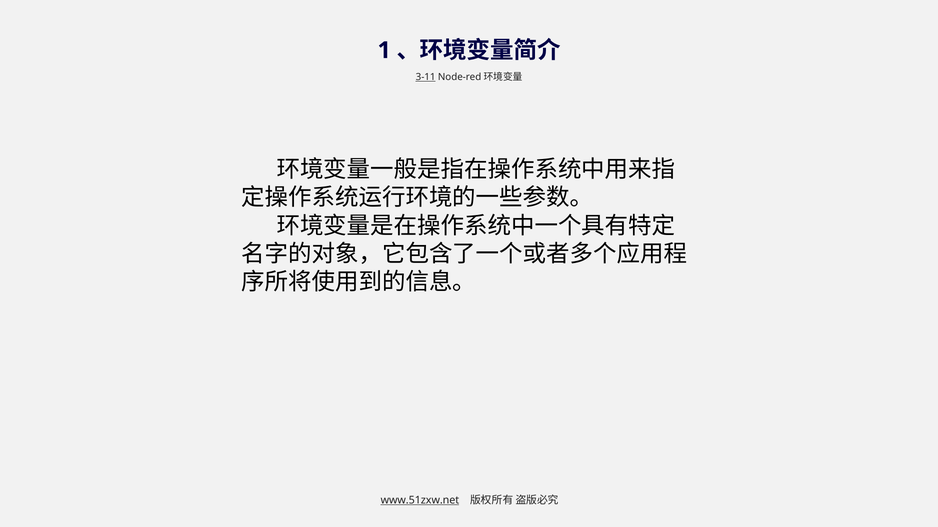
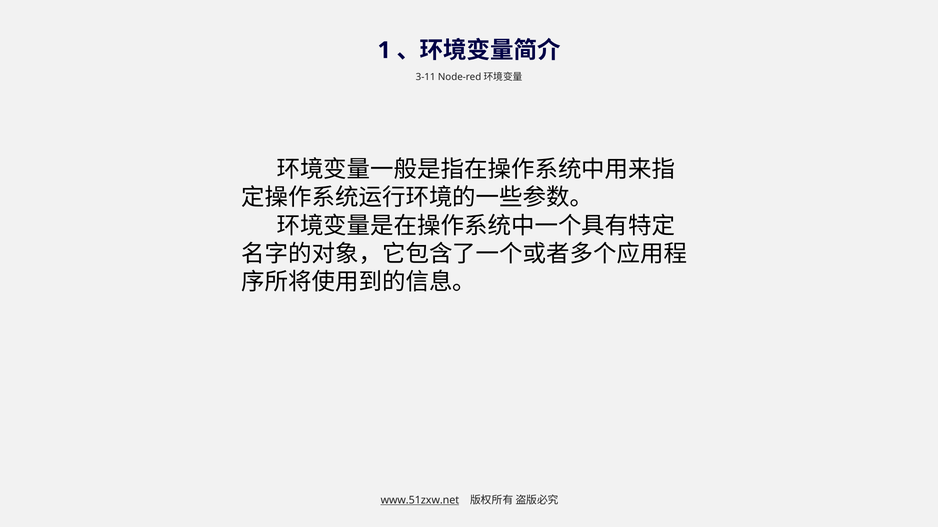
3-11 underline: present -> none
